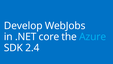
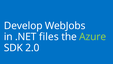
core: core -> files
Azure colour: light blue -> light green
2.4: 2.4 -> 2.0
